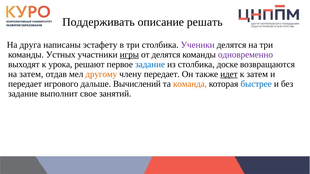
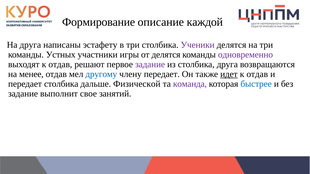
Поддерживать: Поддерживать -> Формирование
решать: решать -> каждой
игры underline: present -> none
выходят к урока: урока -> отдав
задание at (150, 65) colour: blue -> purple
столбика доске: доске -> друга
на затем: затем -> менее
другому colour: orange -> blue
затем at (257, 74): затем -> отдав
передает игрового: игрового -> столбика
Вычислений: Вычислений -> Физической
команда colour: orange -> purple
